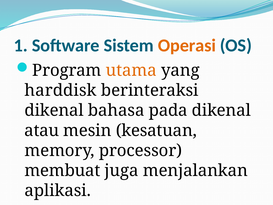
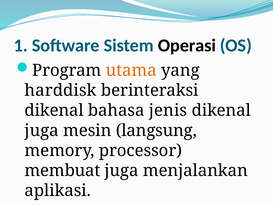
Operasi colour: orange -> black
pada: pada -> jenis
atau at (42, 130): atau -> juga
kesatuan: kesatuan -> langsung
